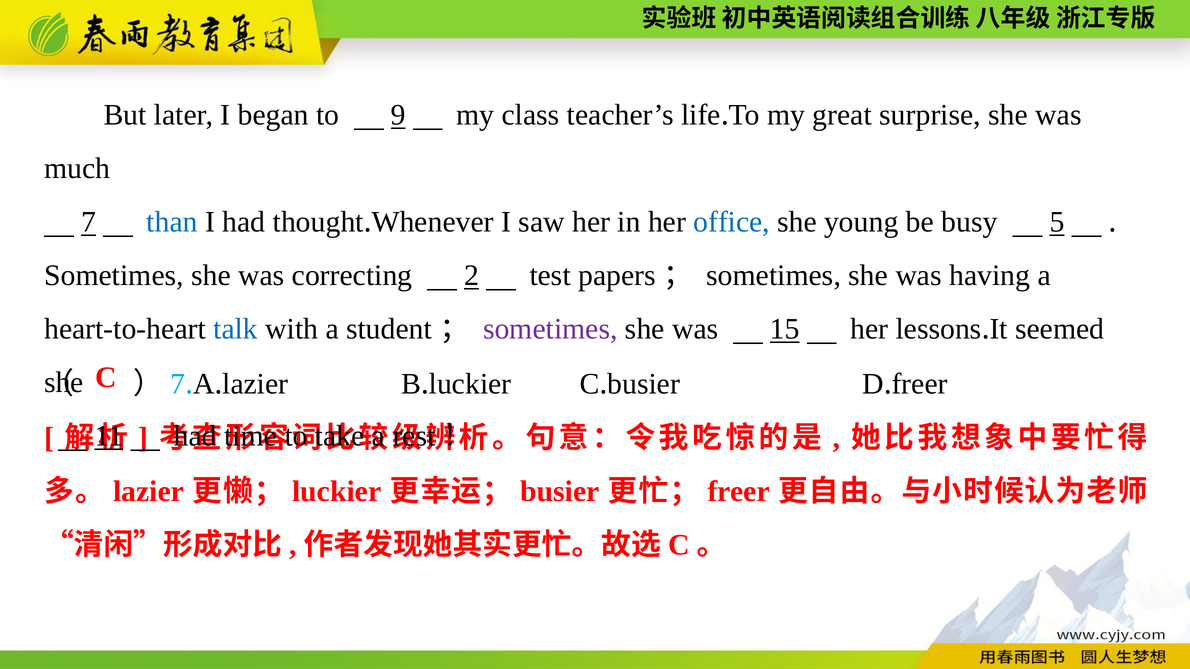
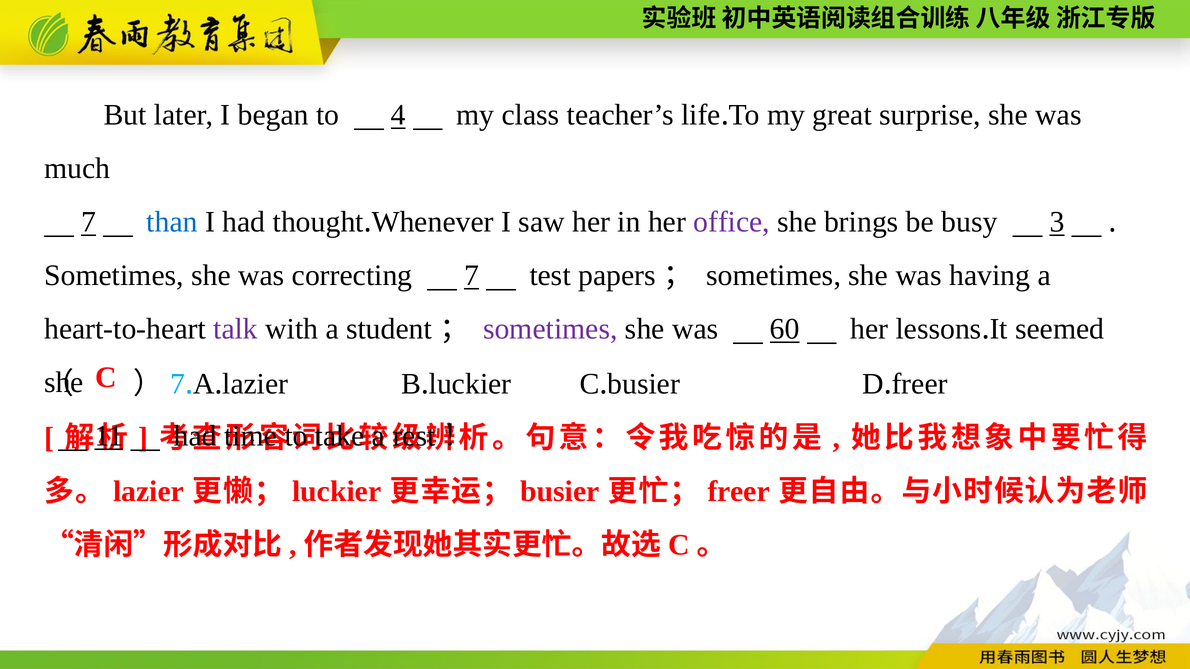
9: 9 -> 4
office colour: blue -> purple
young: young -> brings
5: 5 -> 3
correcting 2: 2 -> 7
talk colour: blue -> purple
15: 15 -> 60
